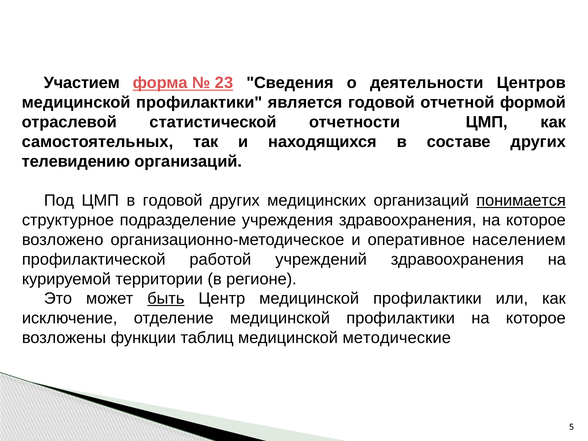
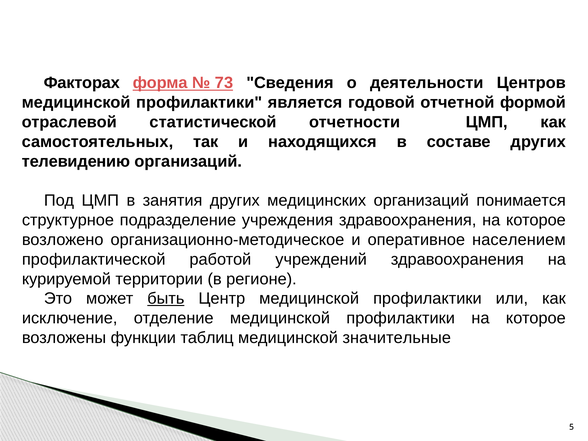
Участием: Участием -> Факторах
23: 23 -> 73
в годовой: годовой -> занятия
понимается underline: present -> none
методические: методические -> значительные
